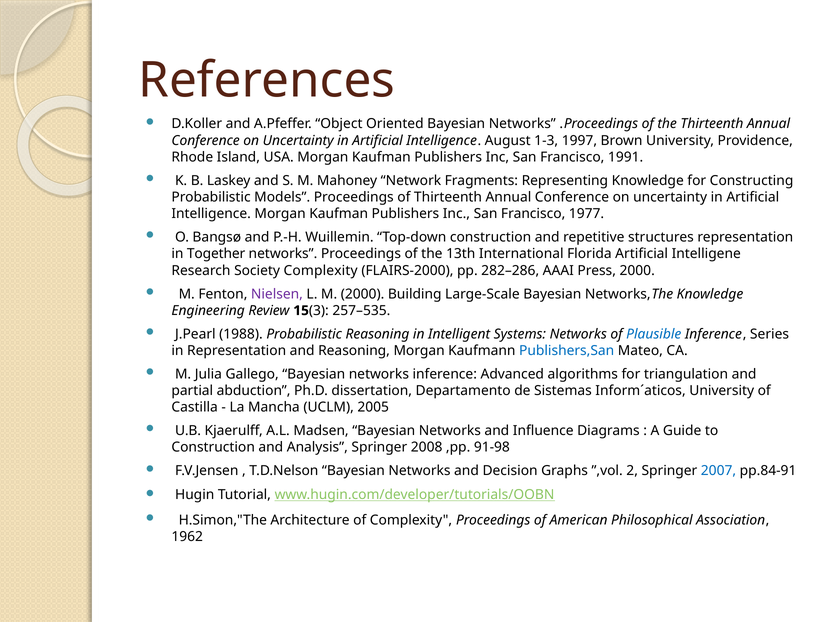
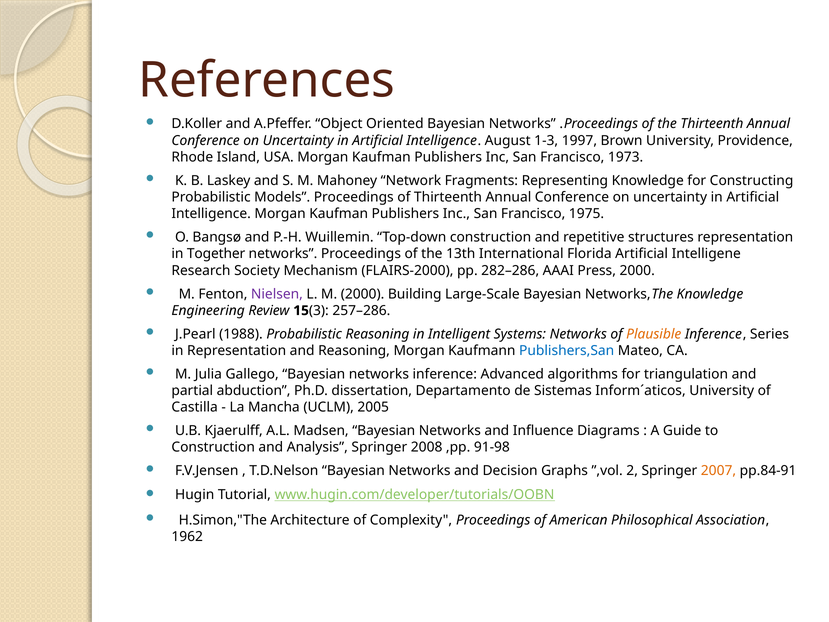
1991: 1991 -> 1973
1977: 1977 -> 1975
Society Complexity: Complexity -> Mechanism
257–535: 257–535 -> 257–286
Plausible colour: blue -> orange
2007 colour: blue -> orange
